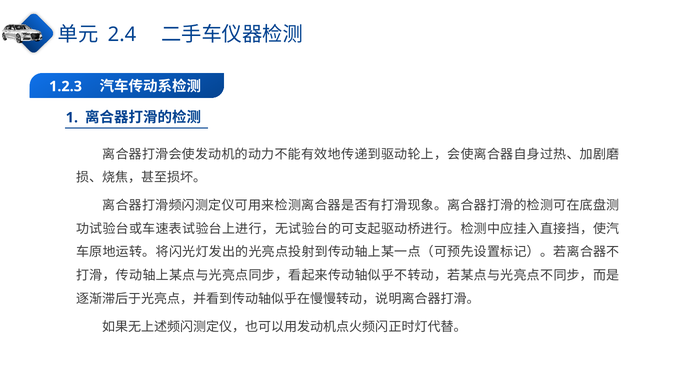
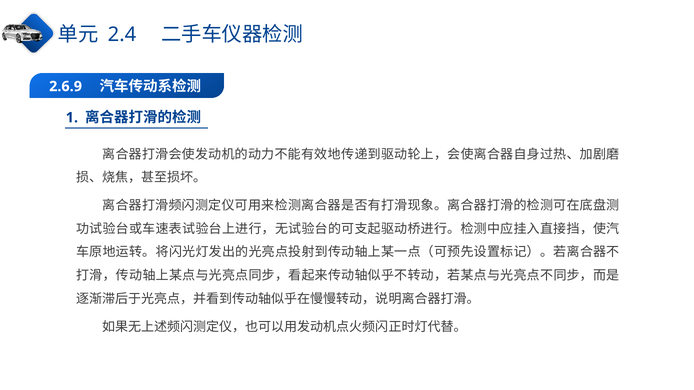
1.2.3: 1.2.3 -> 2.6.9
